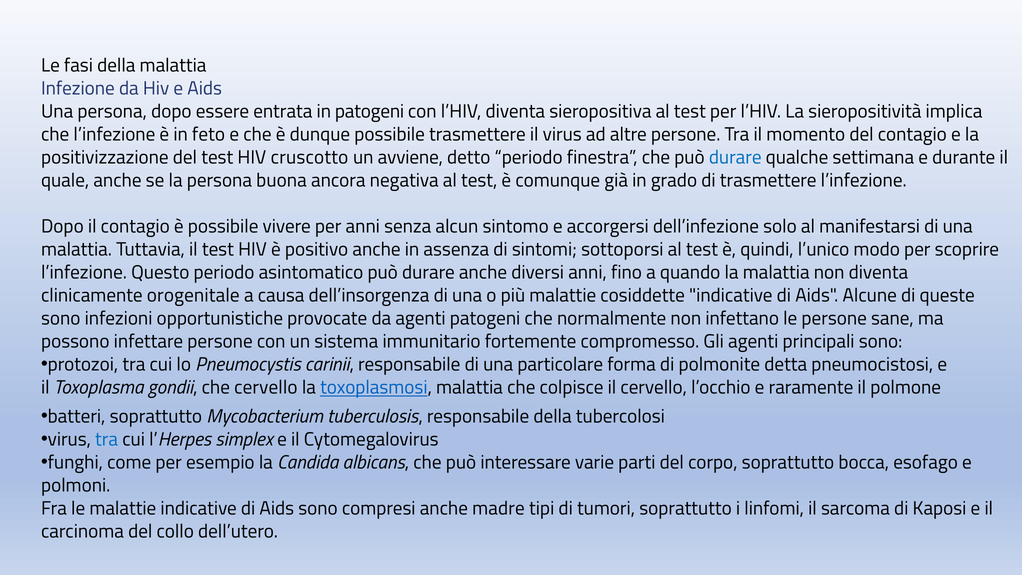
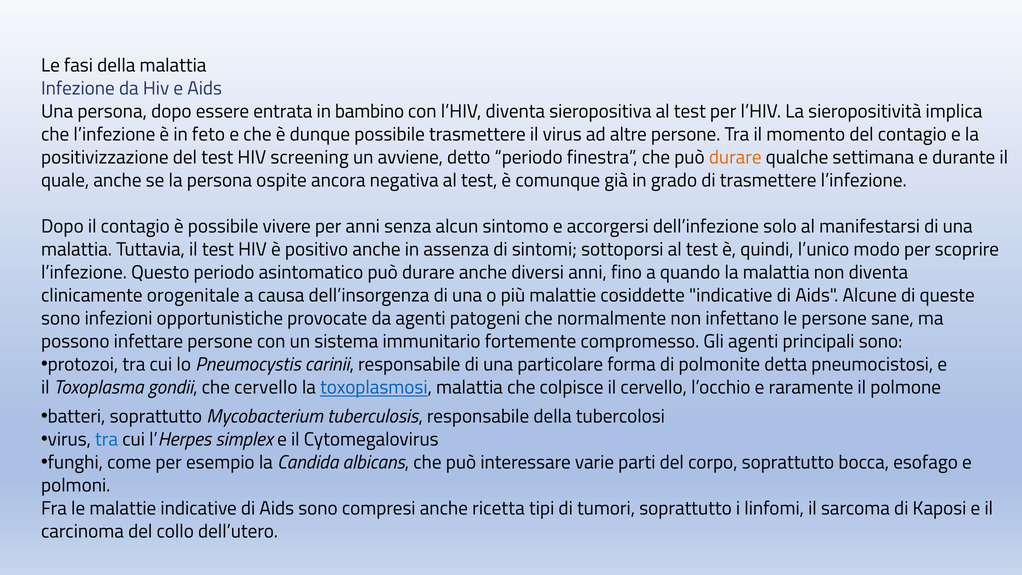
in patogeni: patogeni -> bambino
cruscotto: cruscotto -> screening
durare at (735, 157) colour: blue -> orange
buona: buona -> ospite
madre: madre -> ricetta
